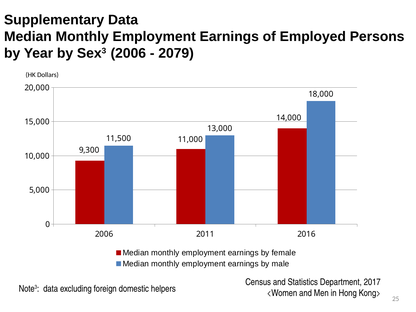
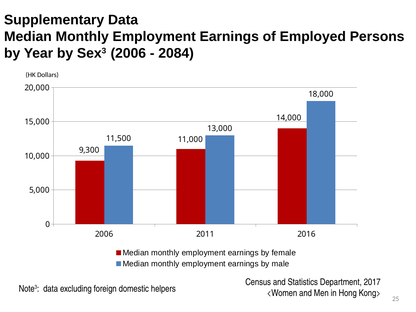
2079: 2079 -> 2084
